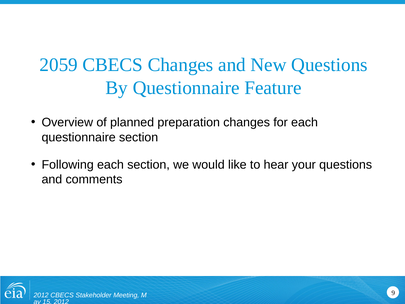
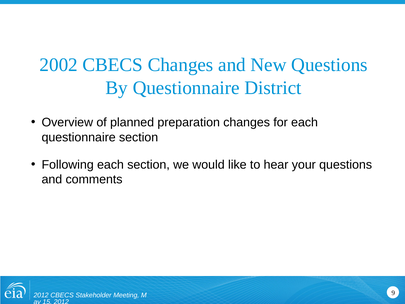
2059: 2059 -> 2002
Feature: Feature -> District
